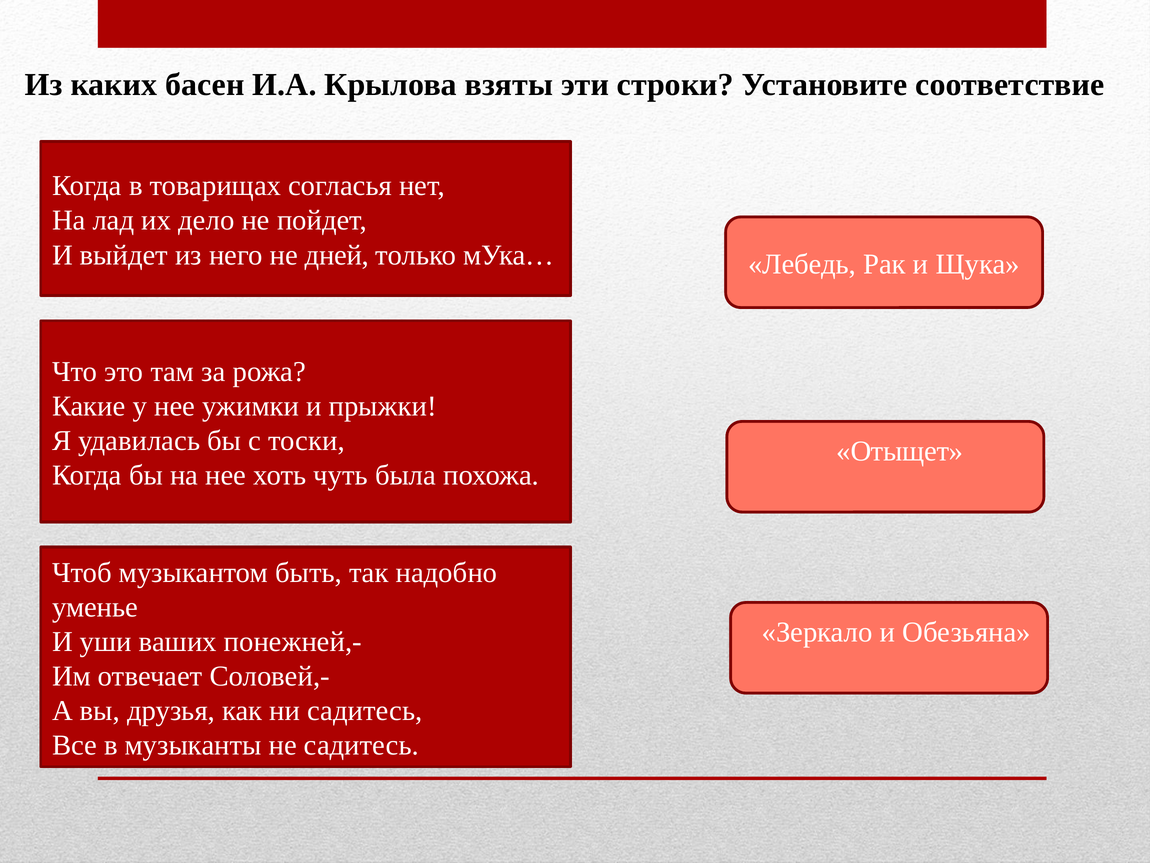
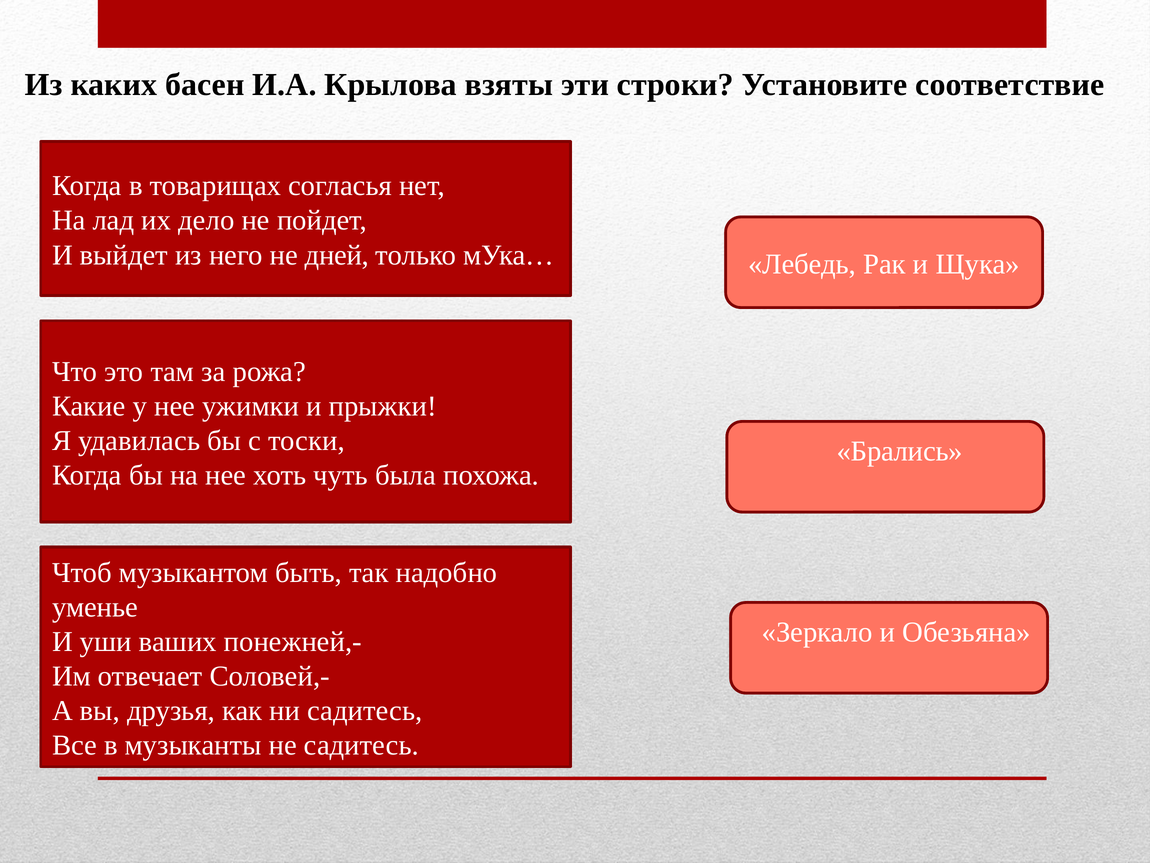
Отыщет: Отыщет -> Брались
